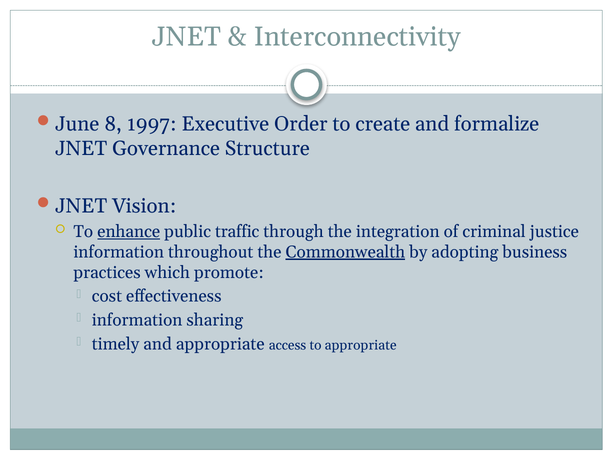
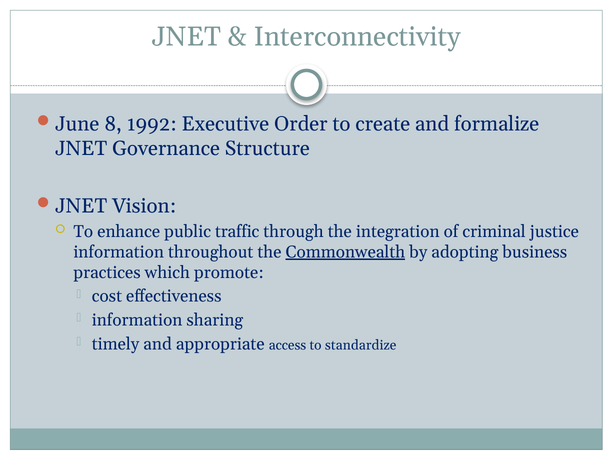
1997: 1997 -> 1992
enhance underline: present -> none
to appropriate: appropriate -> standardize
